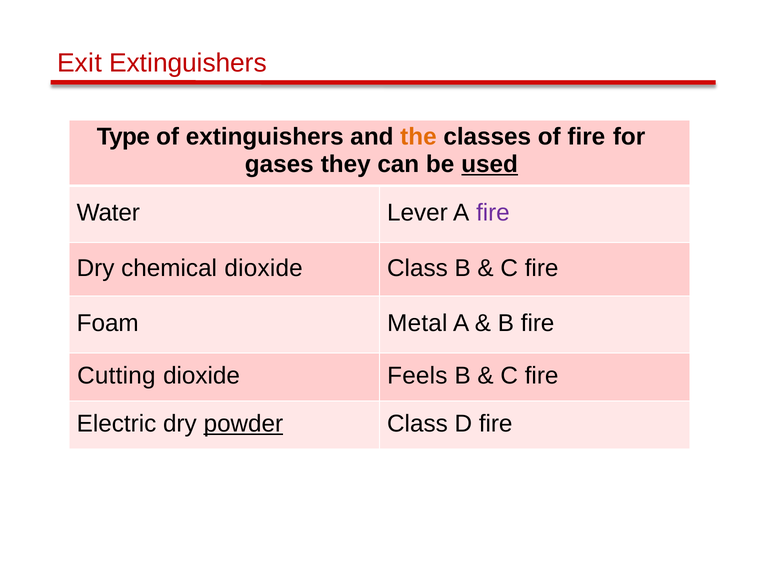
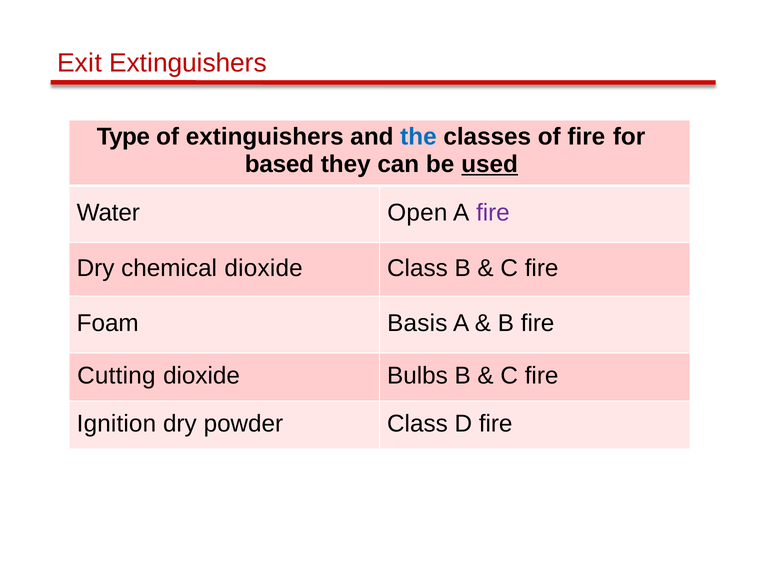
the colour: orange -> blue
gases: gases -> based
Lever: Lever -> Open
Metal: Metal -> Basis
Feels: Feels -> Bulbs
Electric: Electric -> Ignition
powder underline: present -> none
